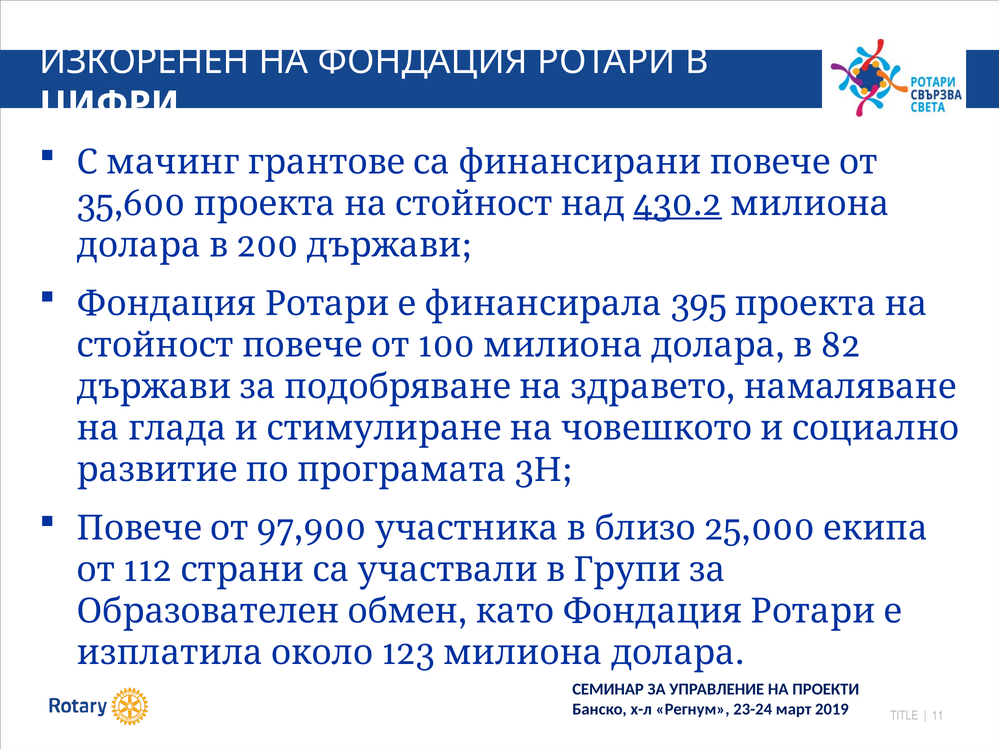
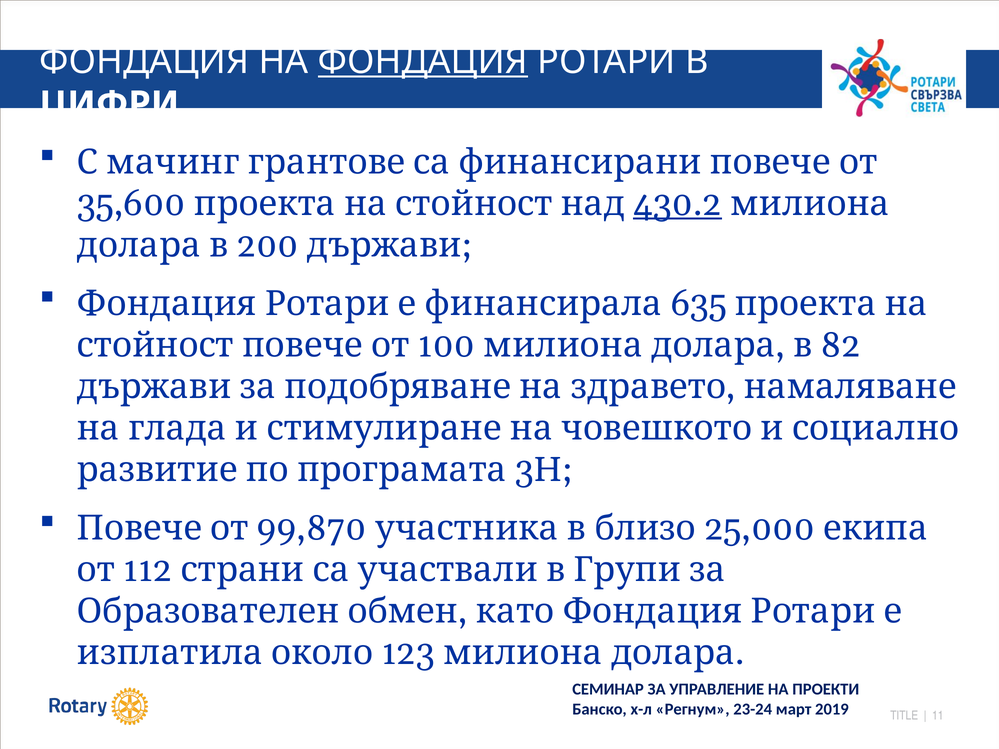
ИЗКОРЕНЕН at (144, 61): ИЗКОРЕНЕН -> ФОНДАЦИЯ
ФОНДАЦИЯ at (423, 61) underline: none -> present
395: 395 -> 635
97,900: 97,900 -> 99,870
